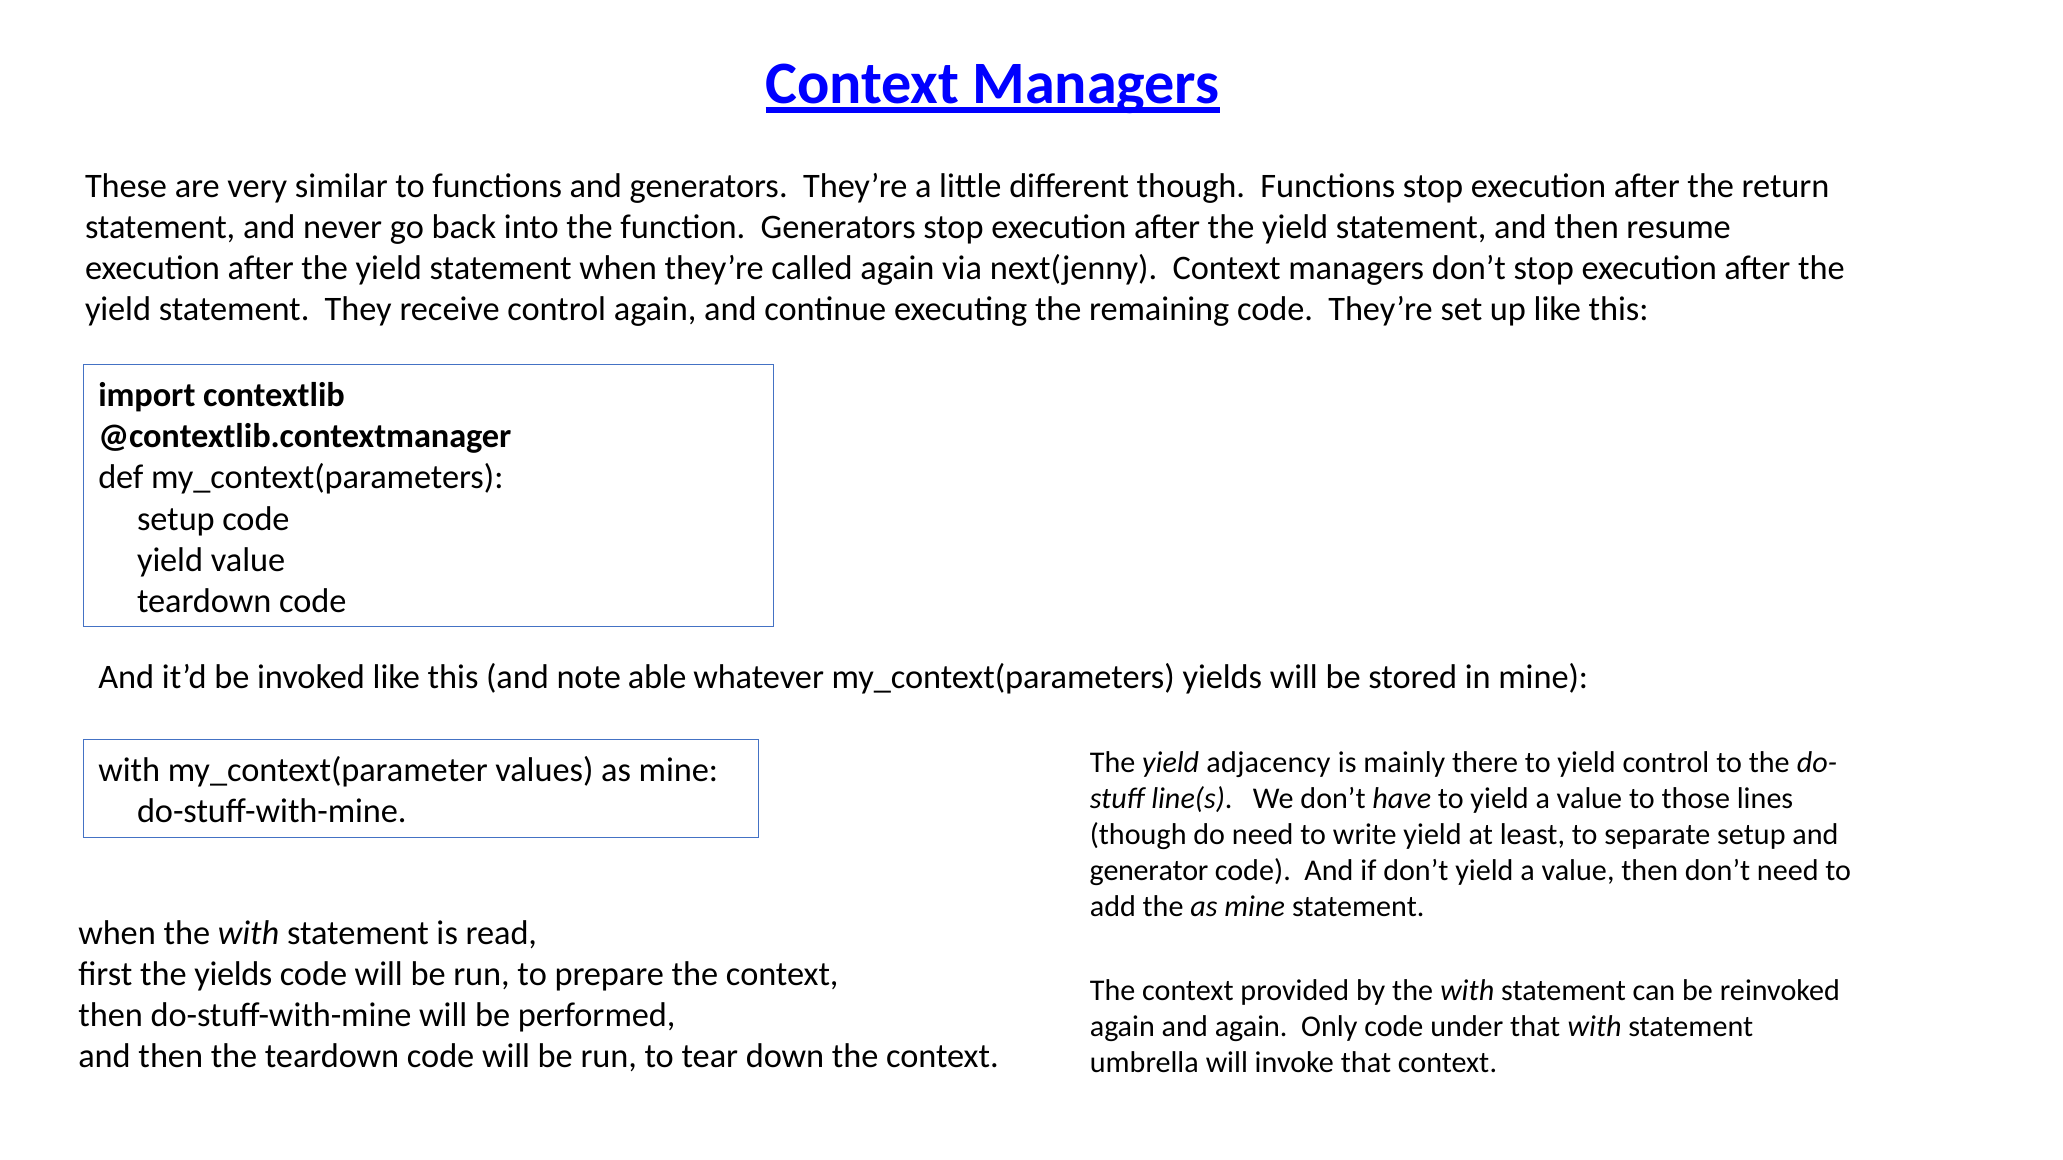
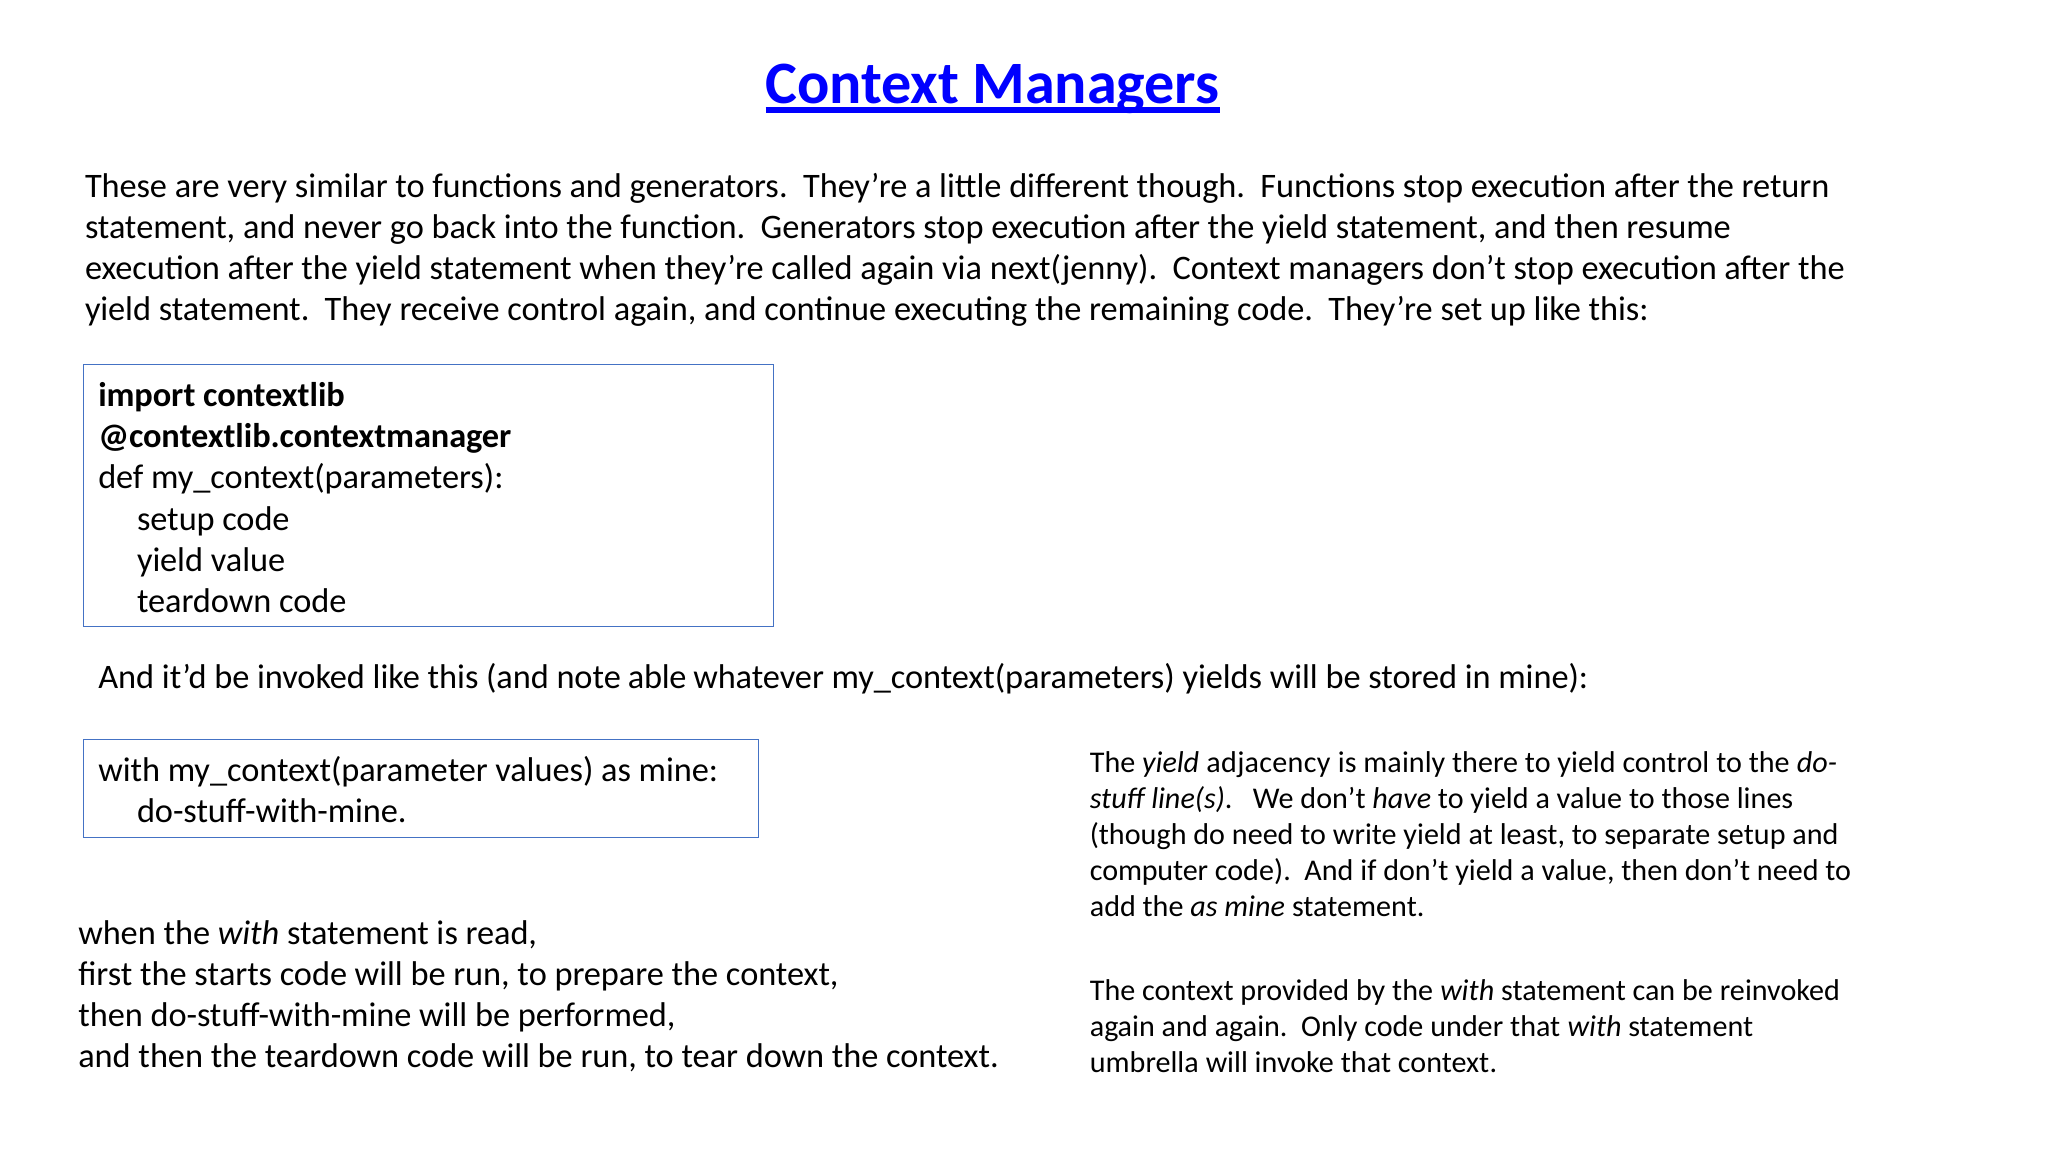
generator: generator -> computer
the yields: yields -> starts
